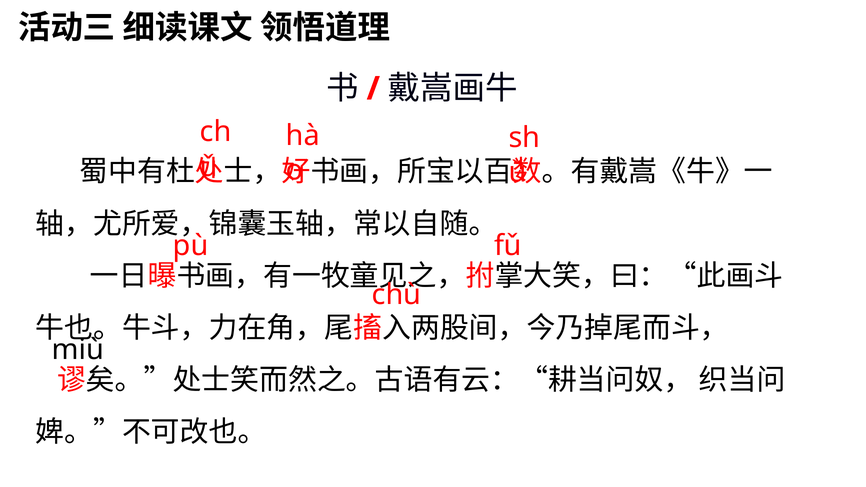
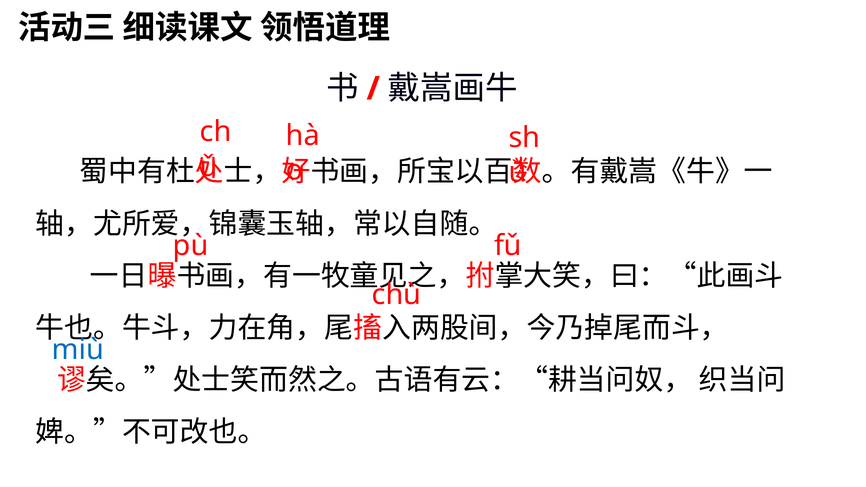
miù colour: black -> blue
